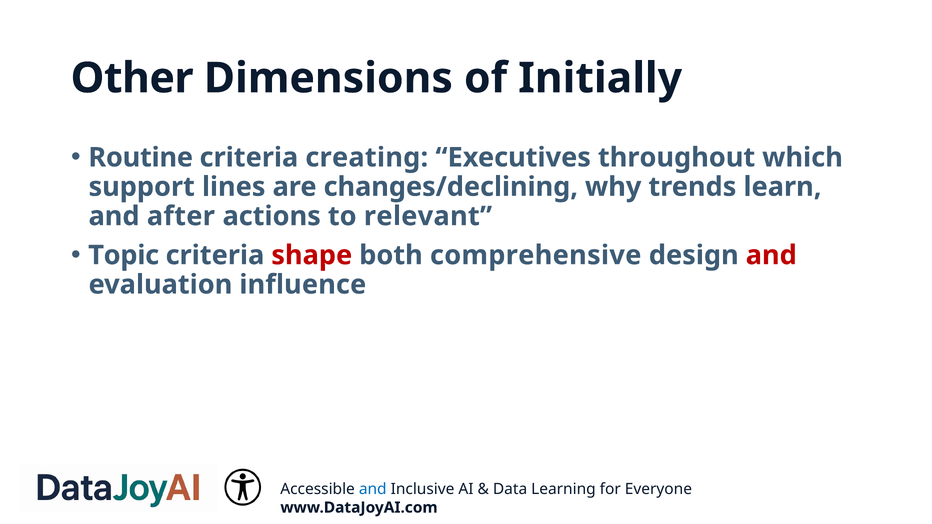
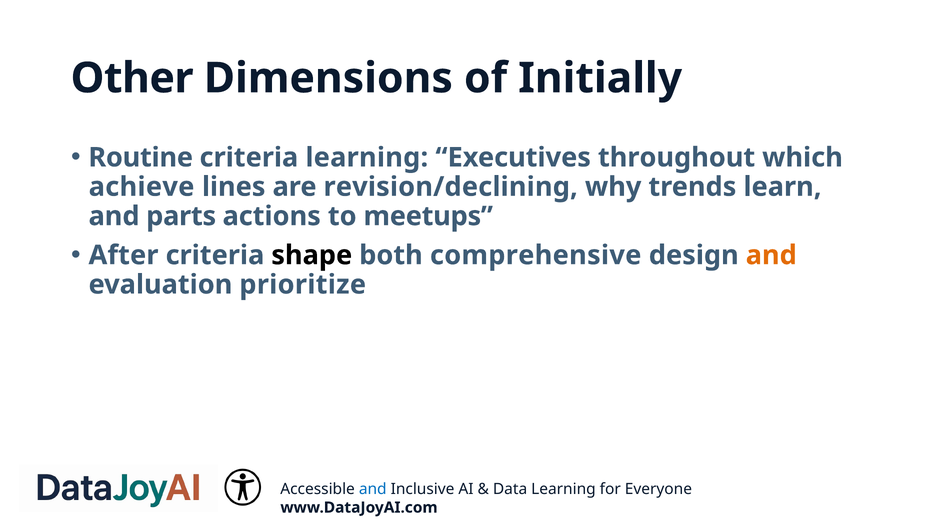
criteria creating: creating -> learning
support: support -> achieve
changes/declining: changes/declining -> revision/declining
after: after -> parts
relevant: relevant -> meetups
Topic: Topic -> After
shape colour: red -> black
and at (771, 255) colour: red -> orange
influence: influence -> prioritize
